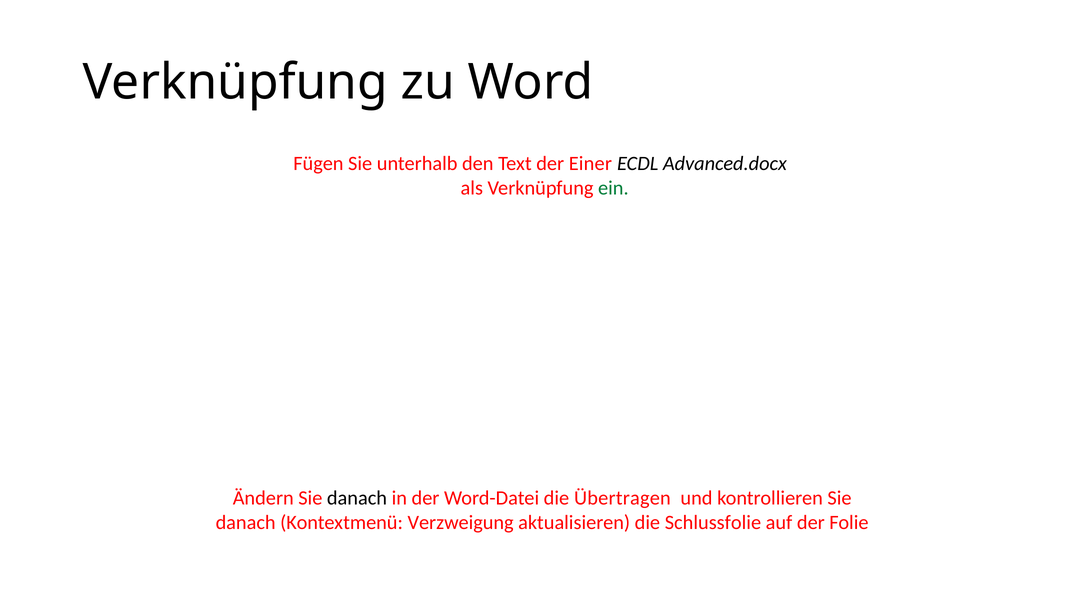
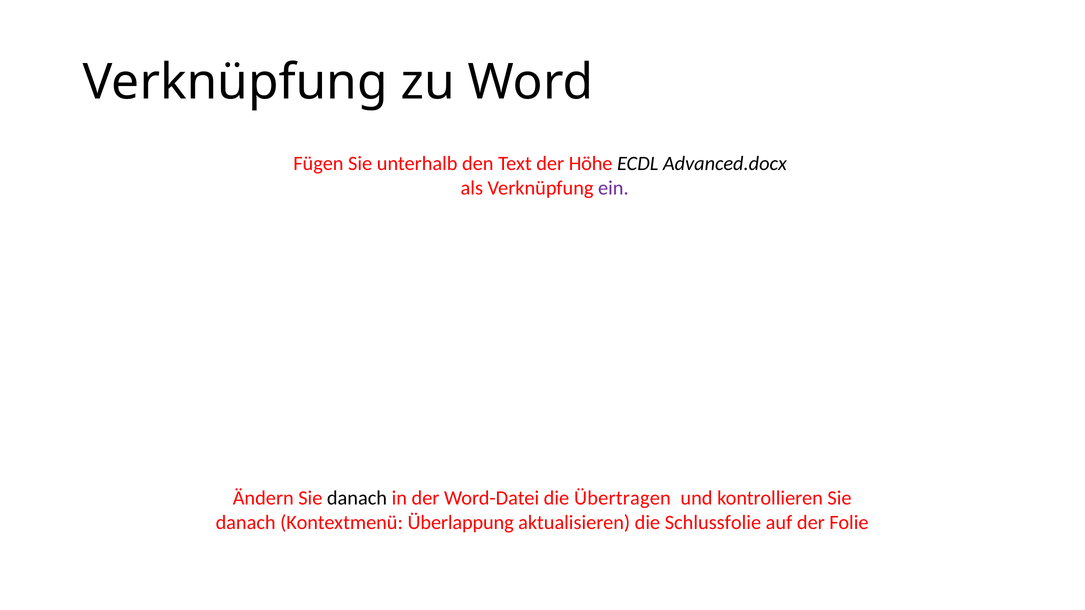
Einer: Einer -> Höhe
ein colour: green -> purple
Verzweigung: Verzweigung -> Überlappung
